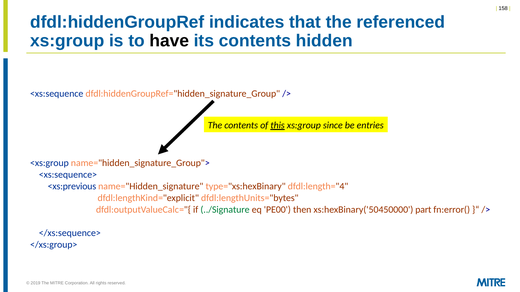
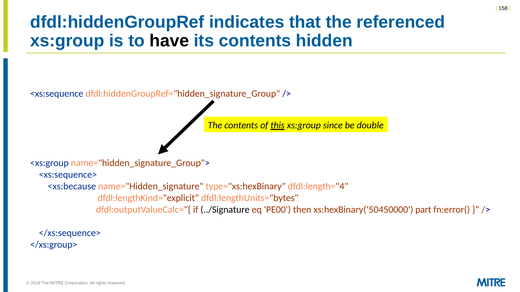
entries: entries -> double
<xs:previous: <xs:previous -> <xs:because
../Signature colour: green -> black
